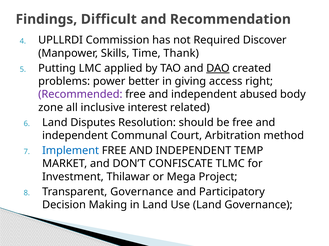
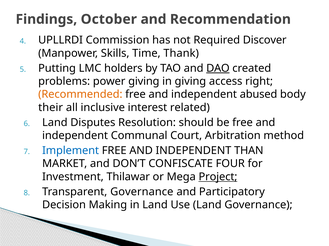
Difficult: Difficult -> October
applied: applied -> holders
power better: better -> giving
Recommended colour: purple -> orange
zone: zone -> their
TEMP: TEMP -> THAN
TLMC: TLMC -> FOUR
Project underline: none -> present
